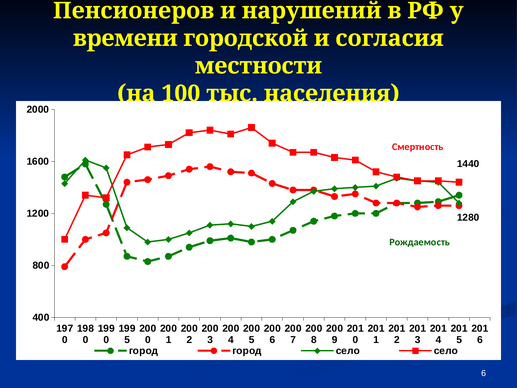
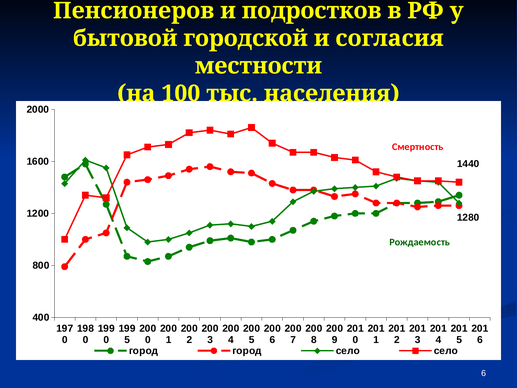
нарушений: нарушений -> подростков
времени: времени -> бытовой
